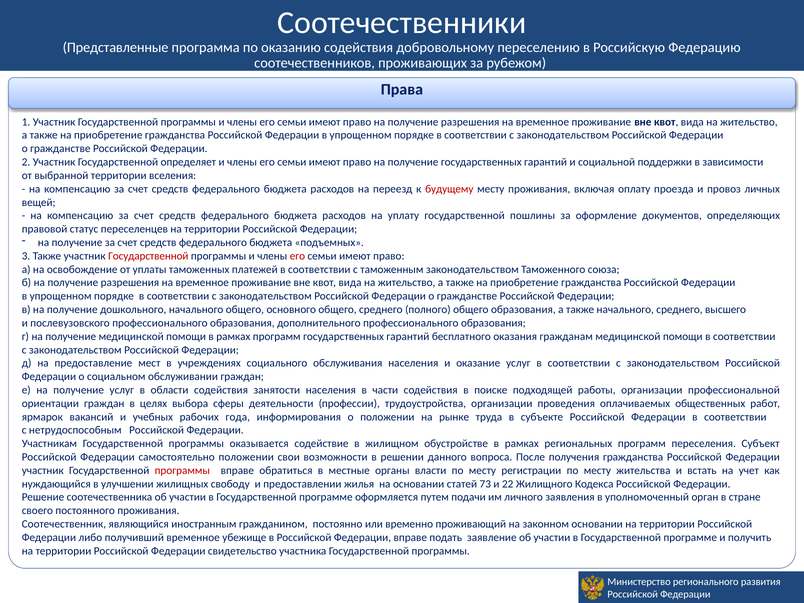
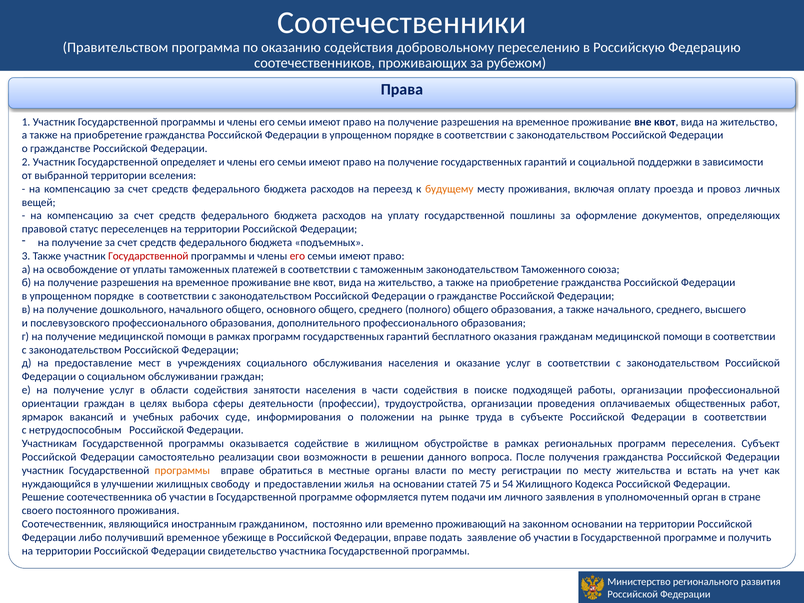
Представленные: Представленные -> Правительством
будущему colour: red -> orange
года: года -> суде
самостоятельно положении: положении -> реализации
программы at (182, 470) colour: red -> orange
73: 73 -> 75
22: 22 -> 54
